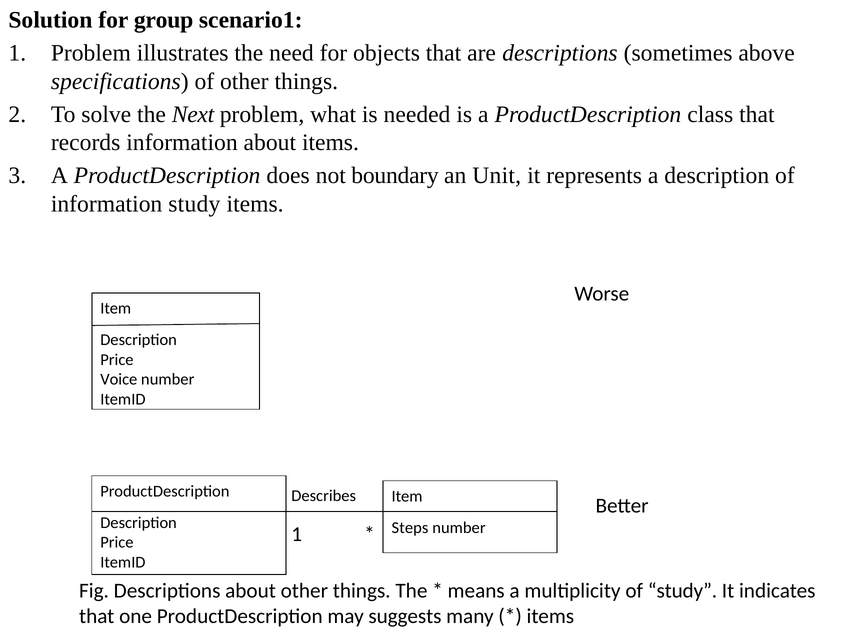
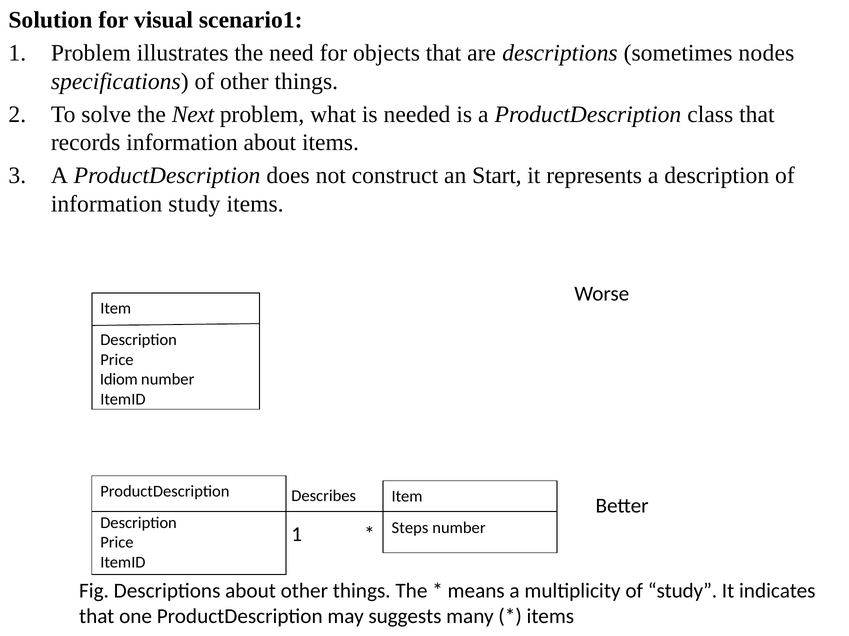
group: group -> visual
above: above -> nodes
boundary: boundary -> construct
Unit: Unit -> Start
Voice: Voice -> Idiom
